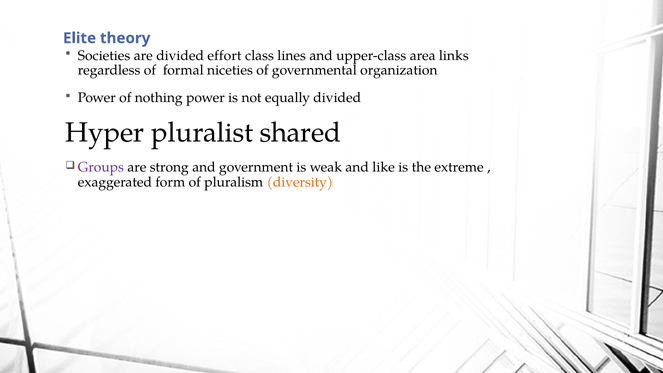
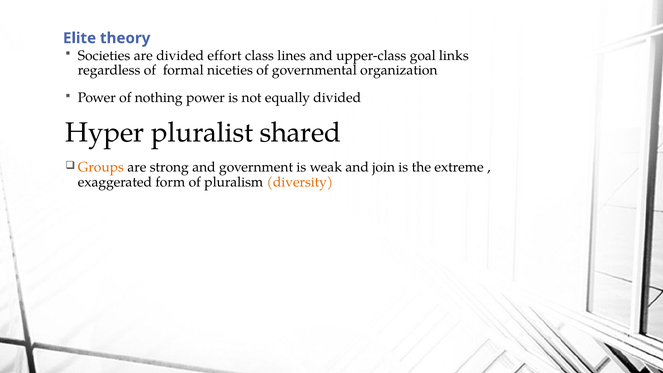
area: area -> goal
Groups colour: purple -> orange
like: like -> join
